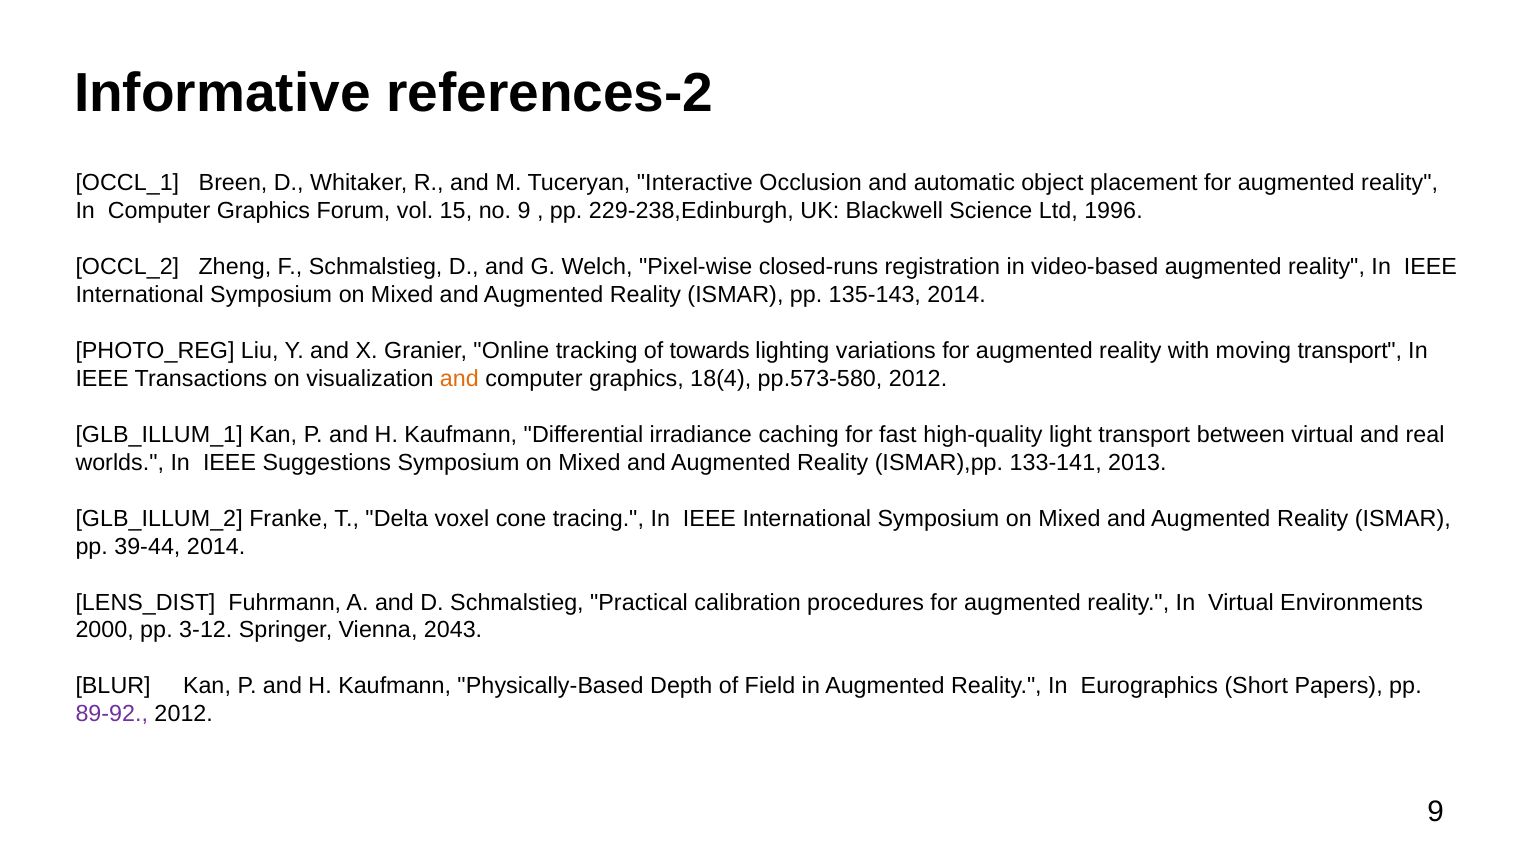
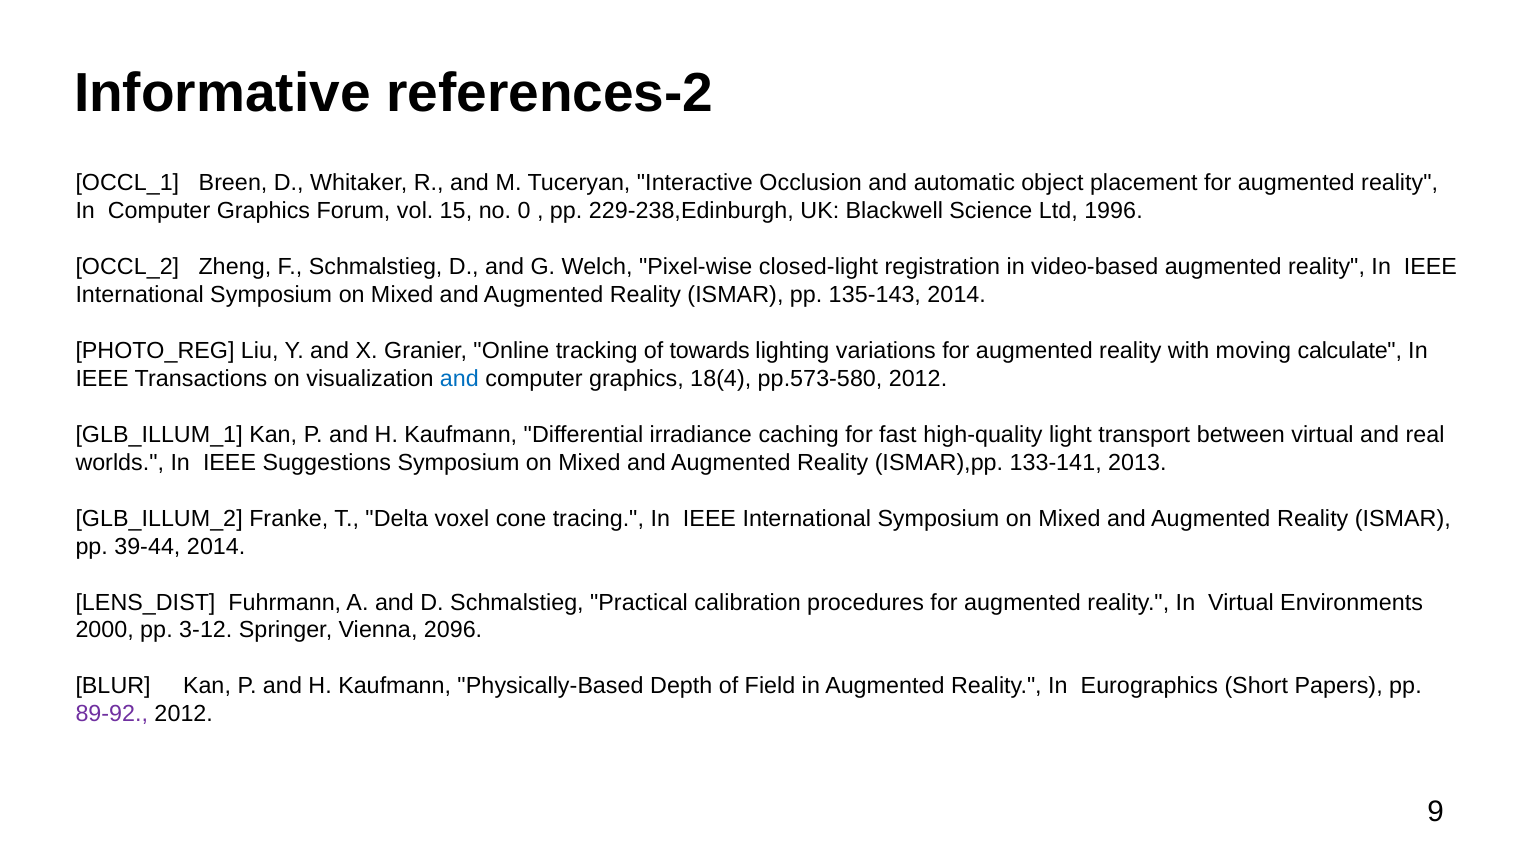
no 9: 9 -> 0
closed-runs: closed-runs -> closed-light
moving transport: transport -> calculate
and at (459, 379) colour: orange -> blue
2043: 2043 -> 2096
